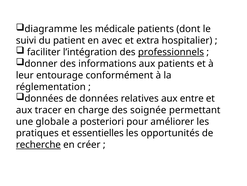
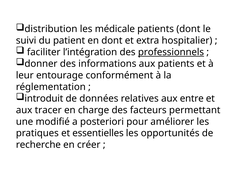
diagramme: diagramme -> distribution
en avec: avec -> dont
données at (44, 98): données -> introduit
soignée: soignée -> facteurs
globale: globale -> modifié
recherche underline: present -> none
